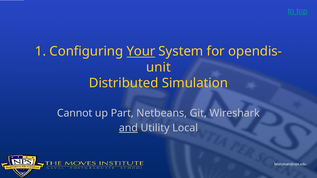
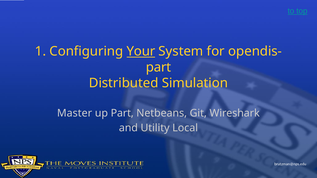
unit at (158, 67): unit -> part
Cannot: Cannot -> Master
and underline: present -> none
